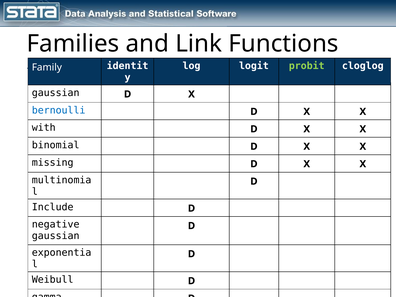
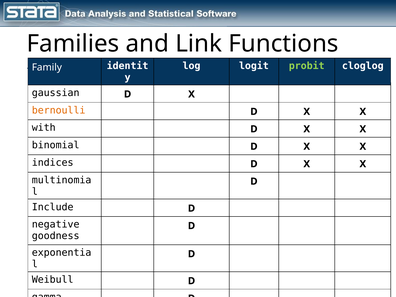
bernoulli colour: blue -> orange
missing: missing -> indices
gaussian at (56, 236): gaussian -> goodness
